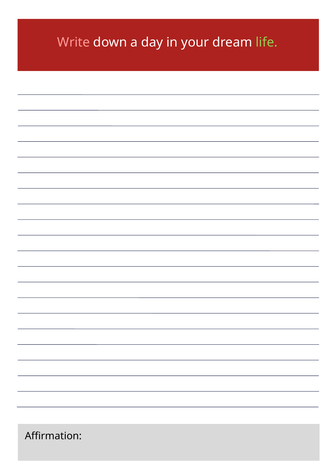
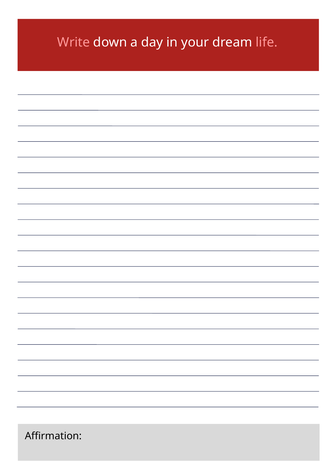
life colour: light green -> pink
